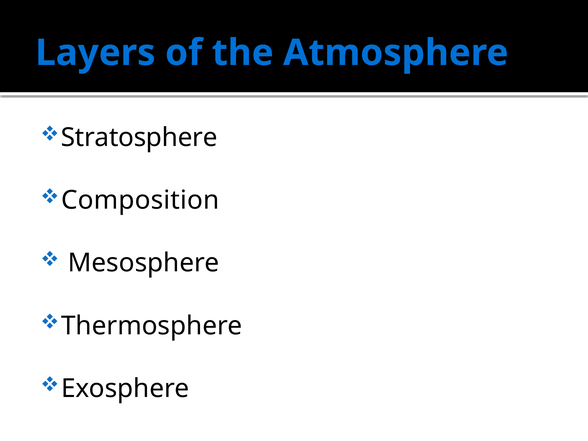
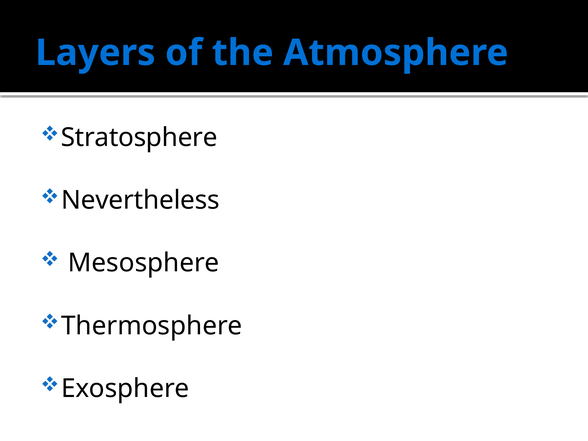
Composition: Composition -> Nevertheless
